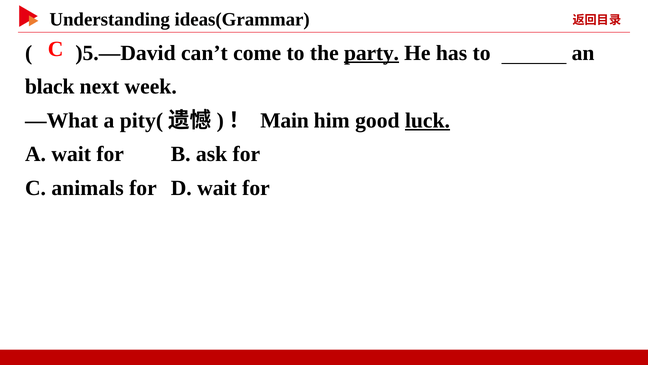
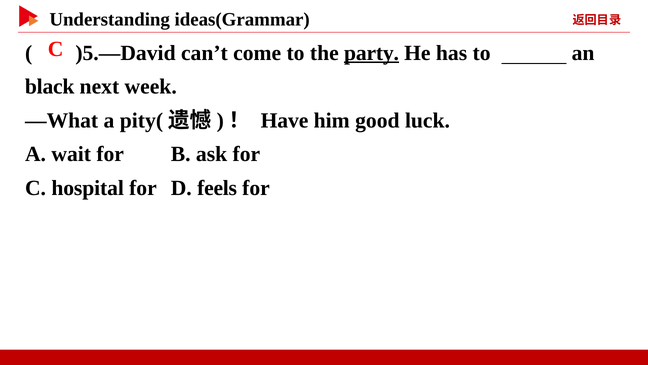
Main: Main -> Have
luck underline: present -> none
animals: animals -> hospital
D wait: wait -> feels
